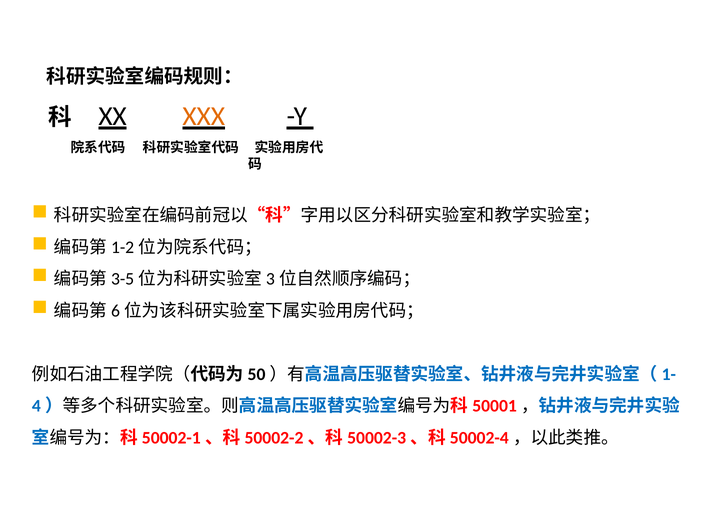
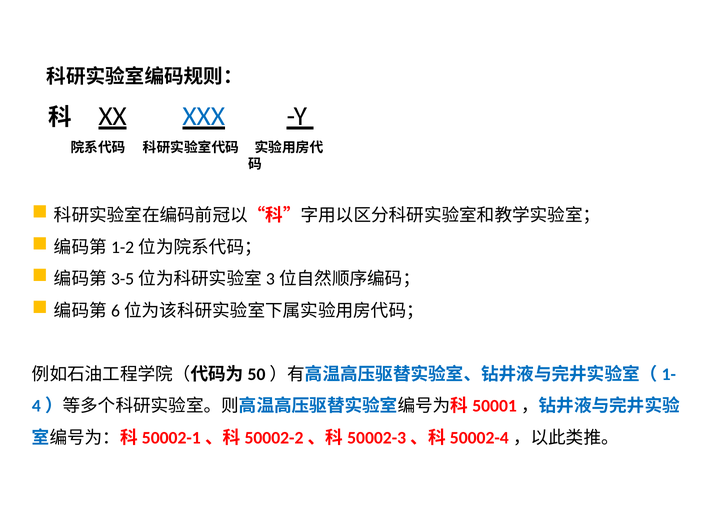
XXX colour: orange -> blue
